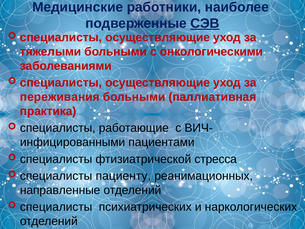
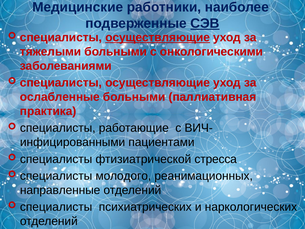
осуществляющие at (158, 37) underline: none -> present
переживания: переживания -> ослабленные
пациенту: пациенту -> молодого
